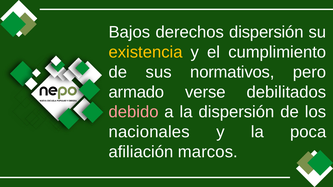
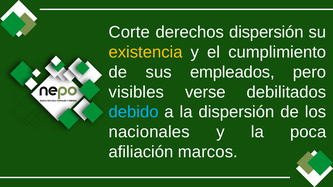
Bajos: Bajos -> Corte
normativos: normativos -> empleados
armado: armado -> visibles
debido colour: pink -> light blue
